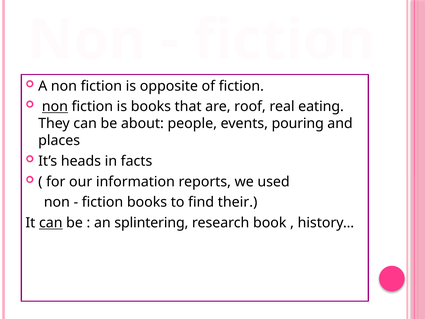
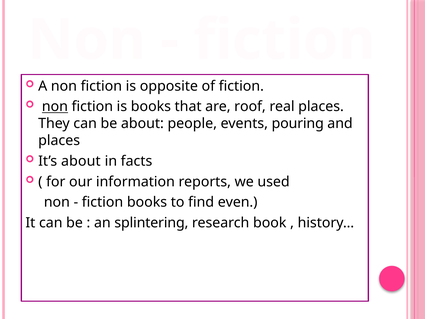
real eating: eating -> places
It’s heads: heads -> about
their: their -> even
can at (51, 223) underline: present -> none
